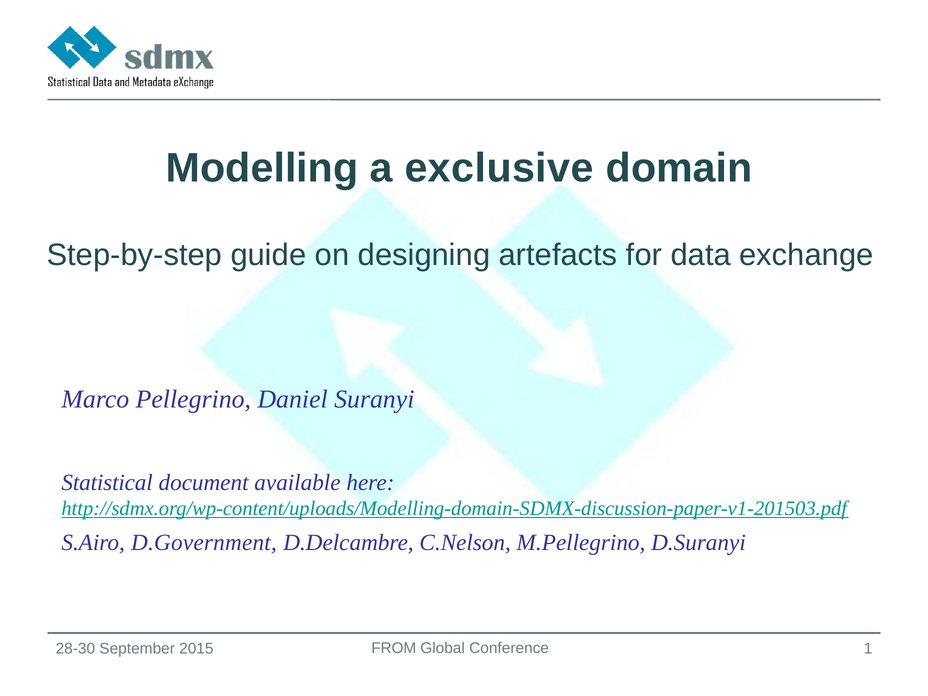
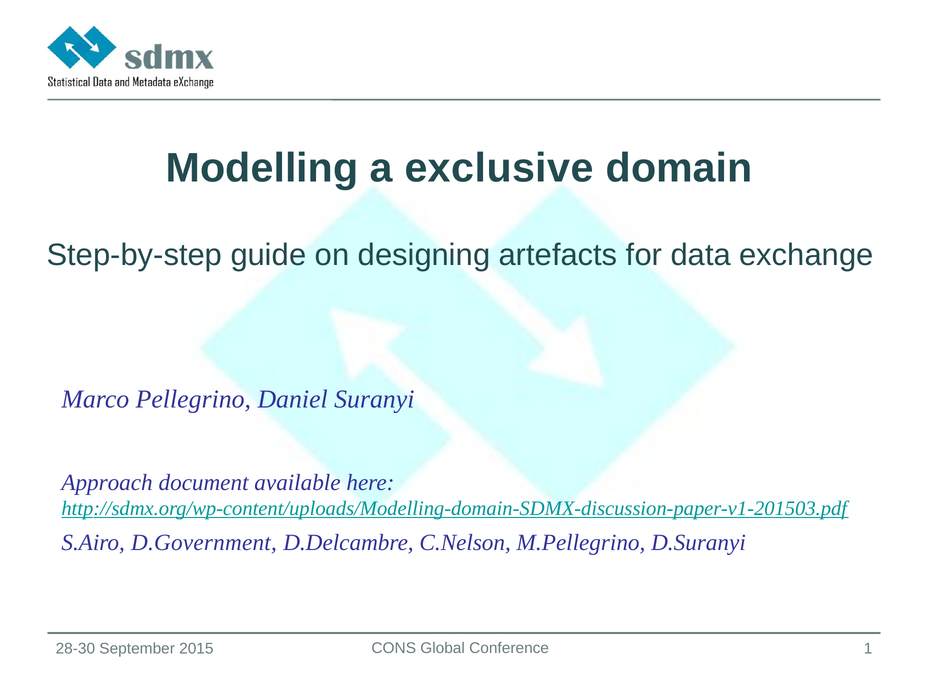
Statistical: Statistical -> Approach
FROM: FROM -> CONS
